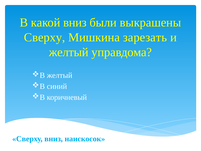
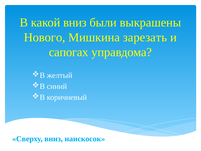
Сверху at (45, 37): Сверху -> Нового
желтый at (69, 52): желтый -> сапогах
